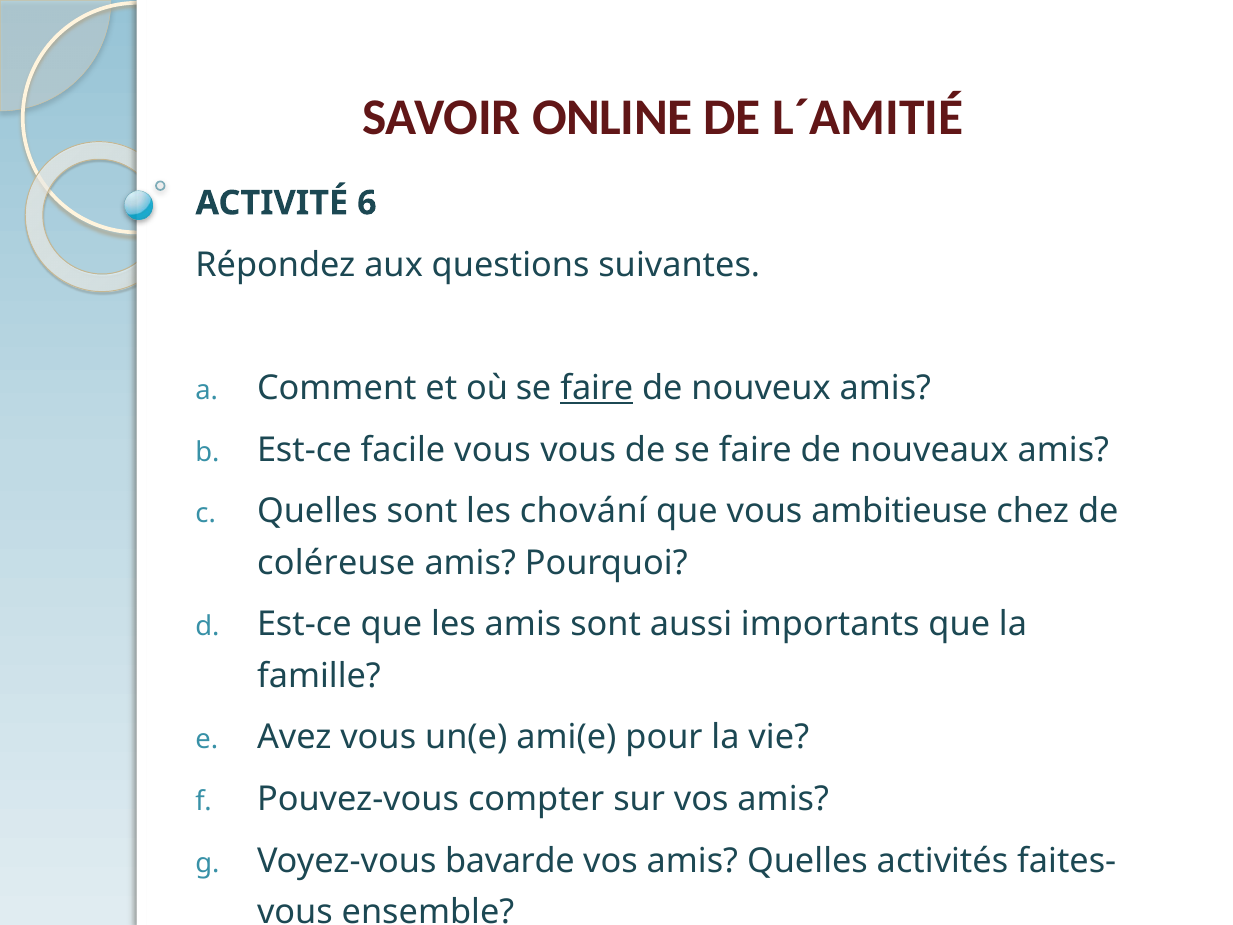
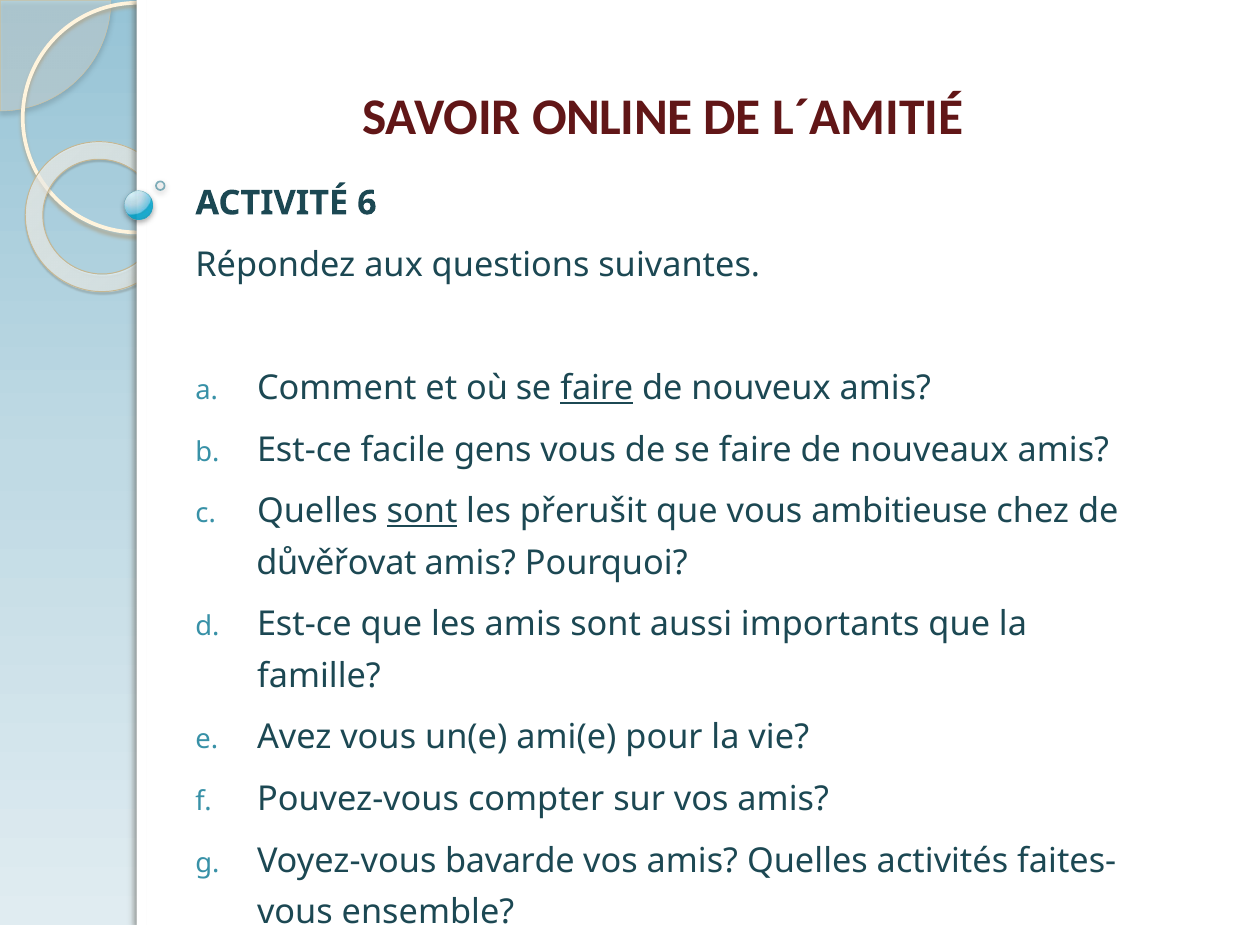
facile vous: vous -> gens
sont at (422, 511) underline: none -> present
chování: chování -> přerušit
coléreuse: coléreuse -> důvěřovat
